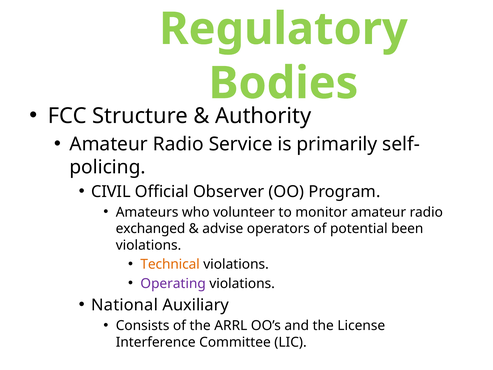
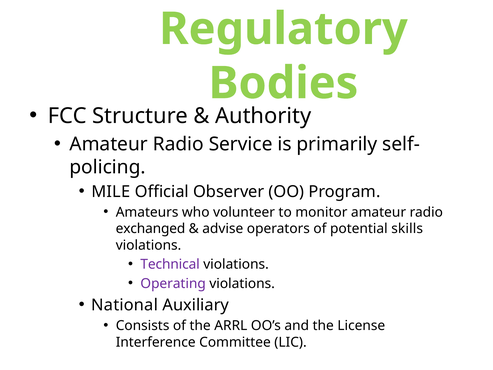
CIVIL: CIVIL -> MILE
been: been -> skills
Technical colour: orange -> purple
